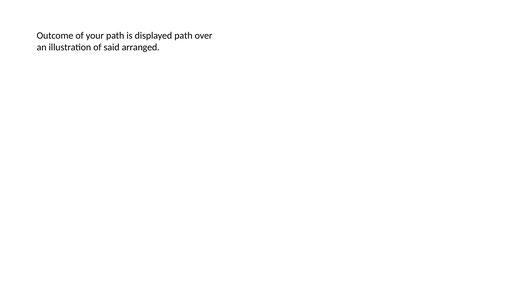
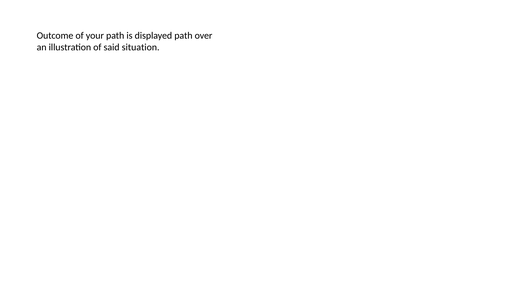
arranged: arranged -> situation
